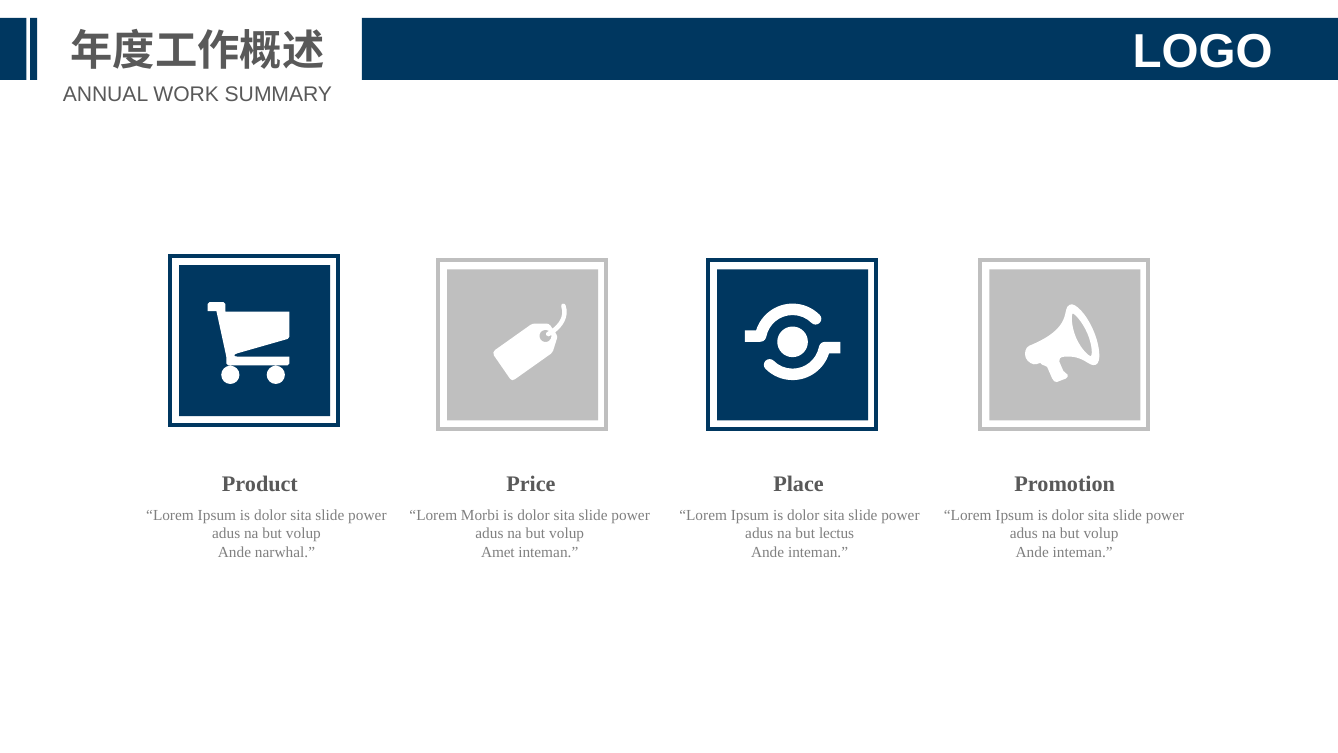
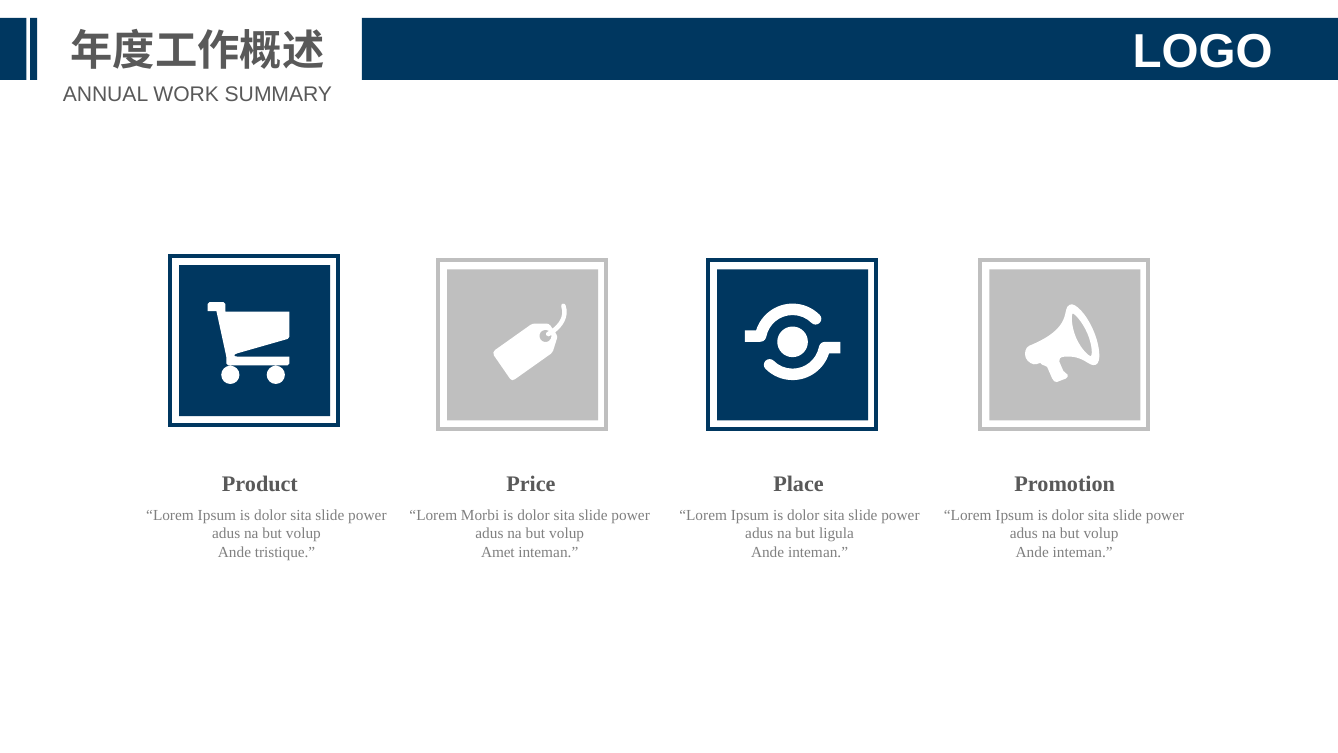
lectus: lectus -> ligula
narwhal: narwhal -> tristique
